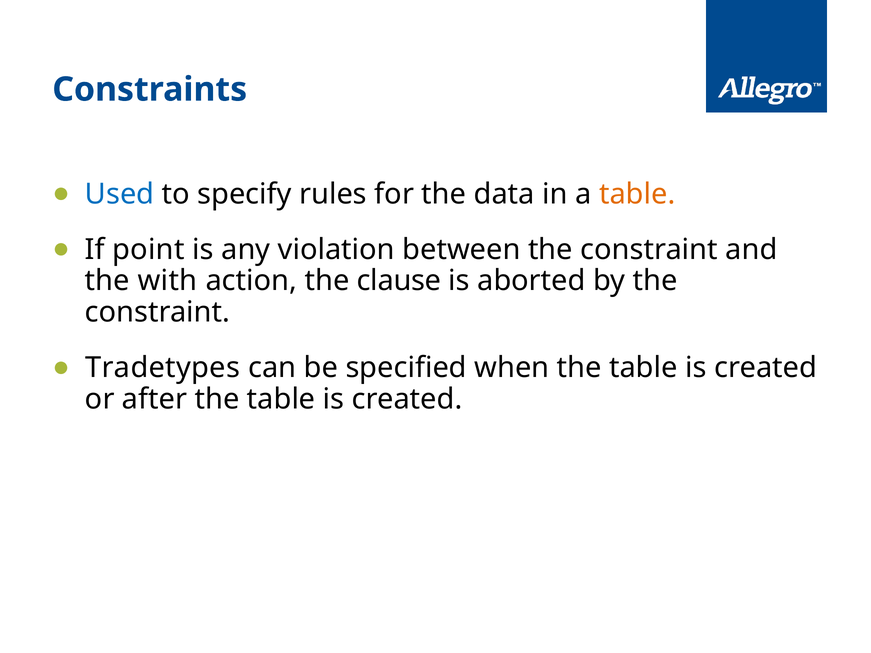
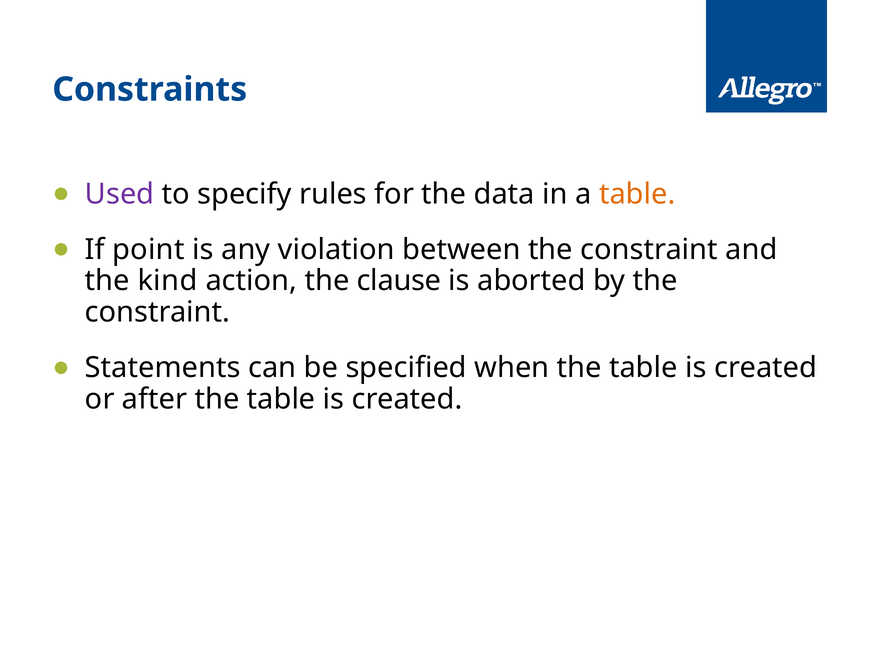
Used colour: blue -> purple
with: with -> kind
Tradetypes: Tradetypes -> Statements
